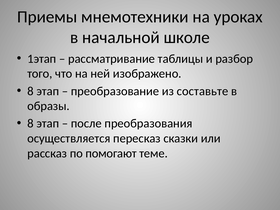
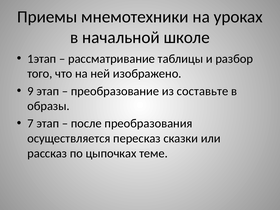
8 at (30, 91): 8 -> 9
8 at (30, 123): 8 -> 7
помогают: помогают -> цыпочках
